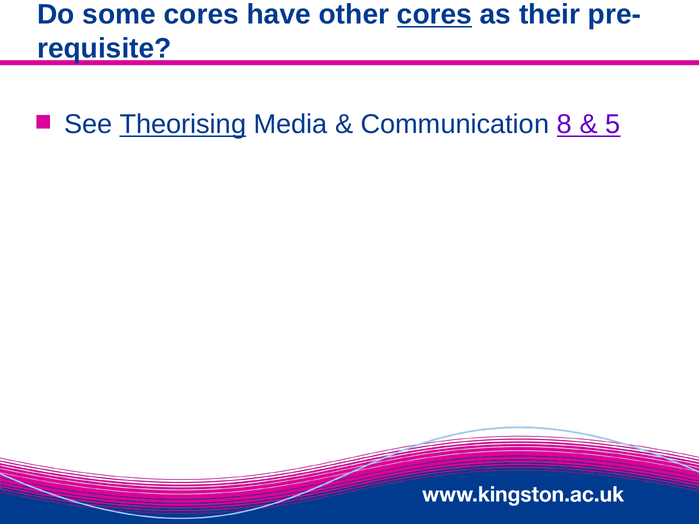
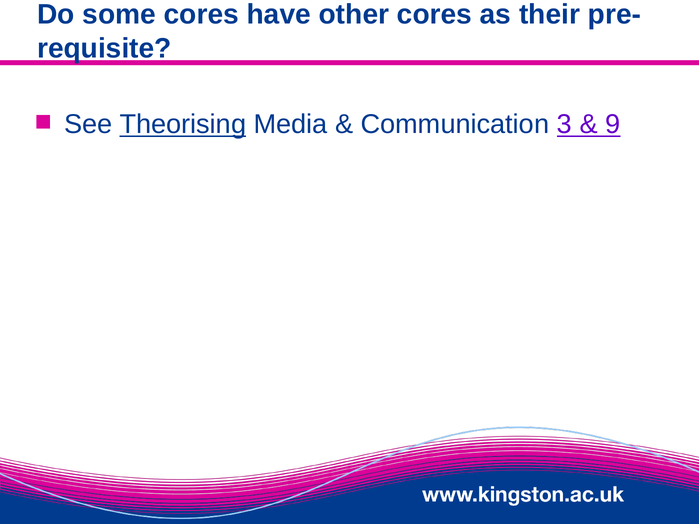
cores at (435, 15) underline: present -> none
8: 8 -> 3
5: 5 -> 9
